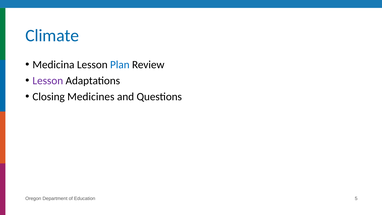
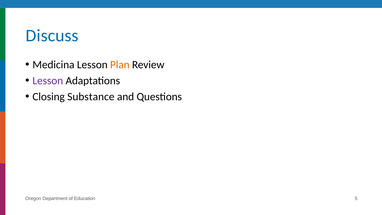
Climate: Climate -> Discuss
Plan colour: blue -> orange
Medicines: Medicines -> Substance
